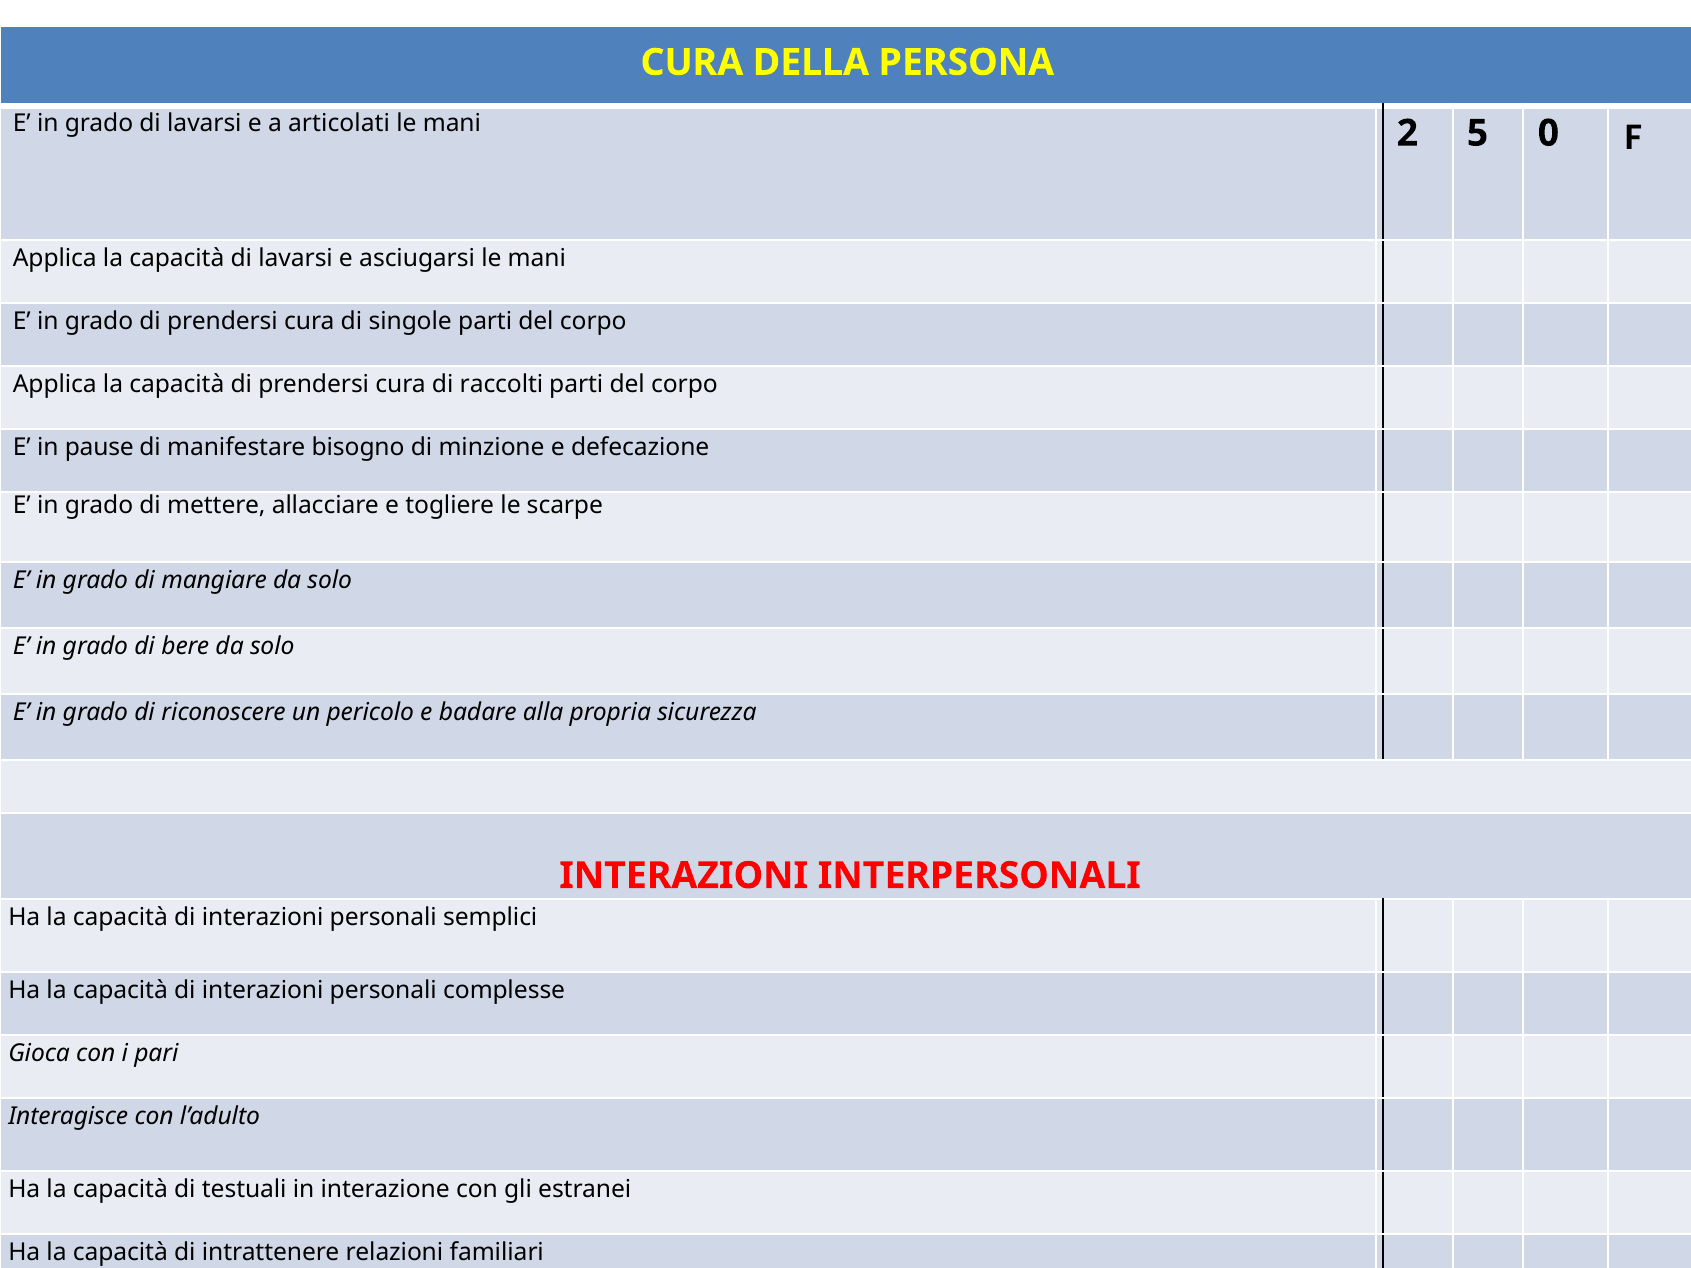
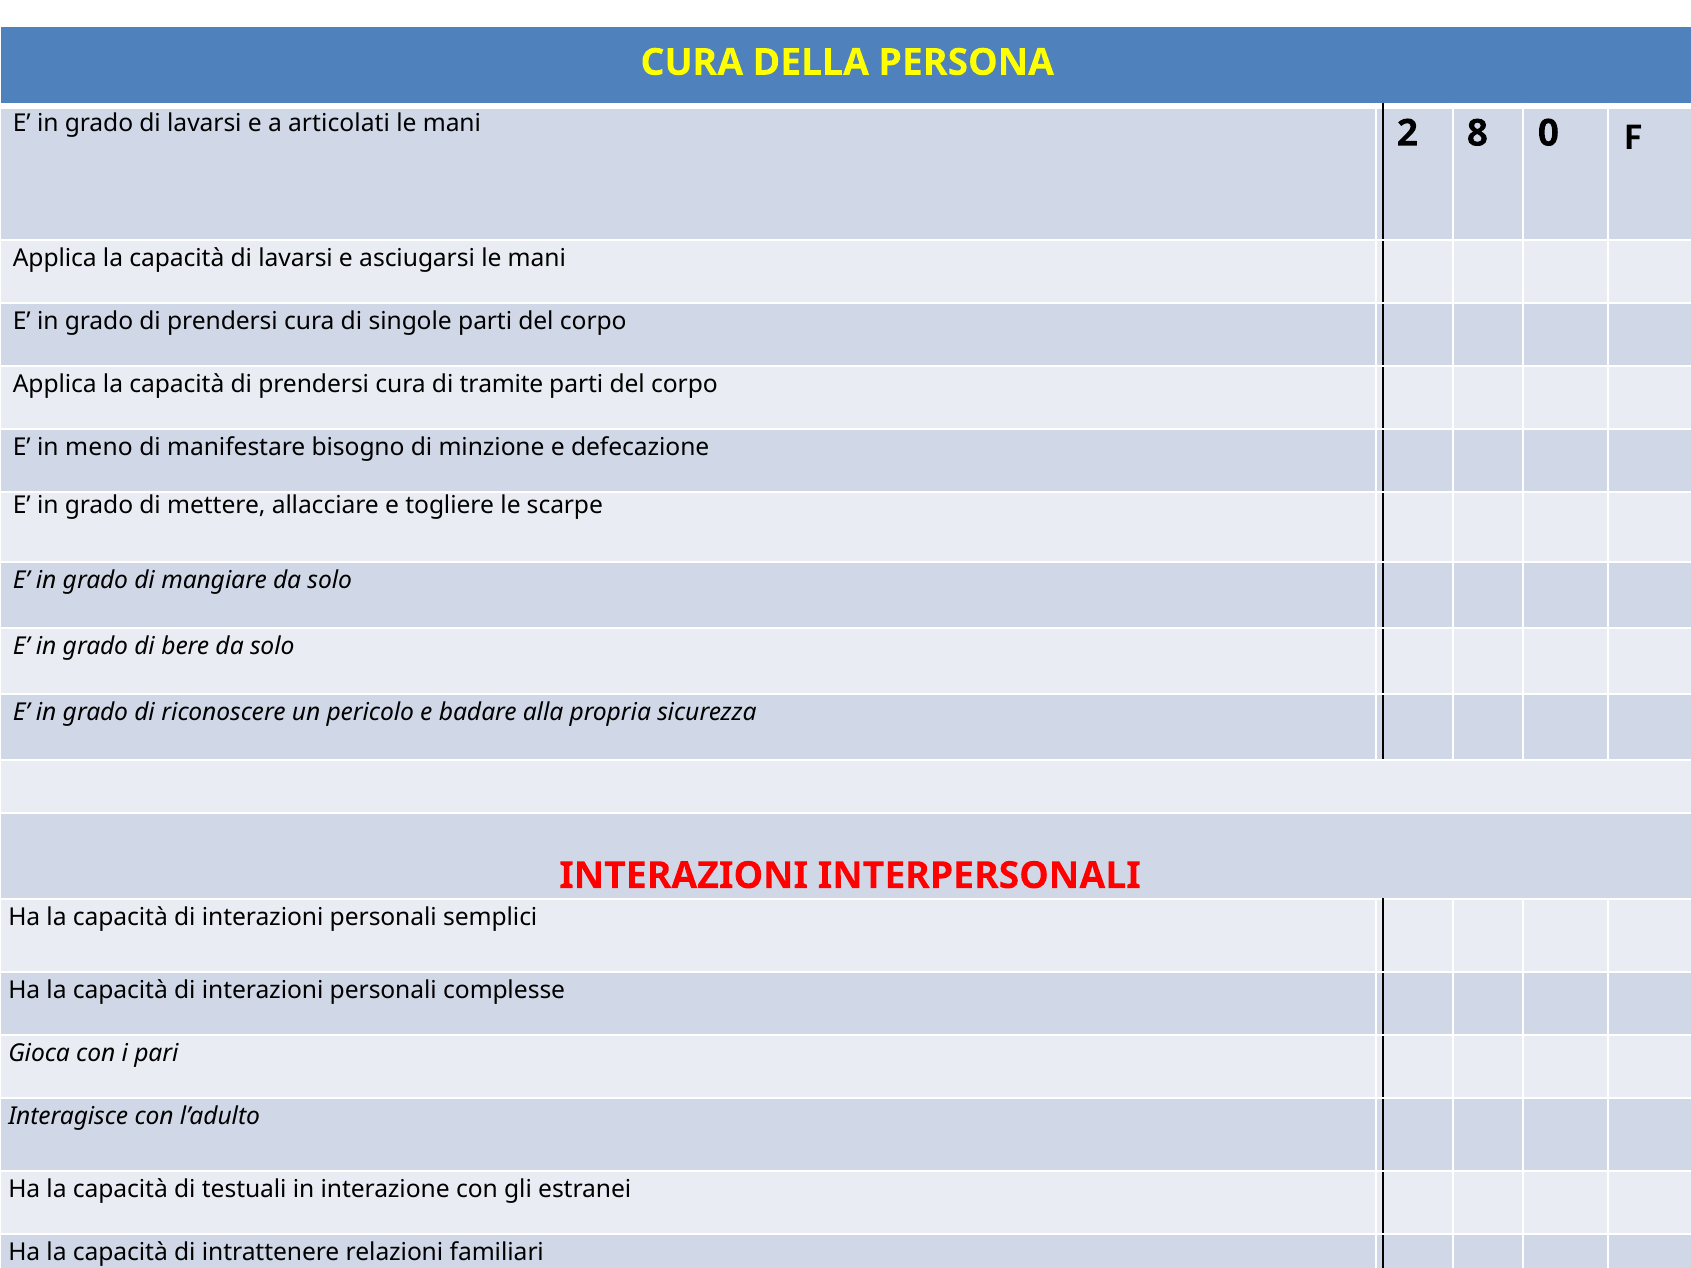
5: 5 -> 8
raccolti: raccolti -> tramite
pause: pause -> meno
